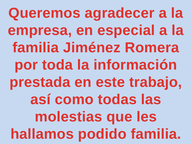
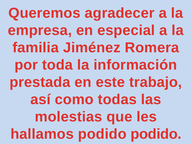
podido familia: familia -> podido
